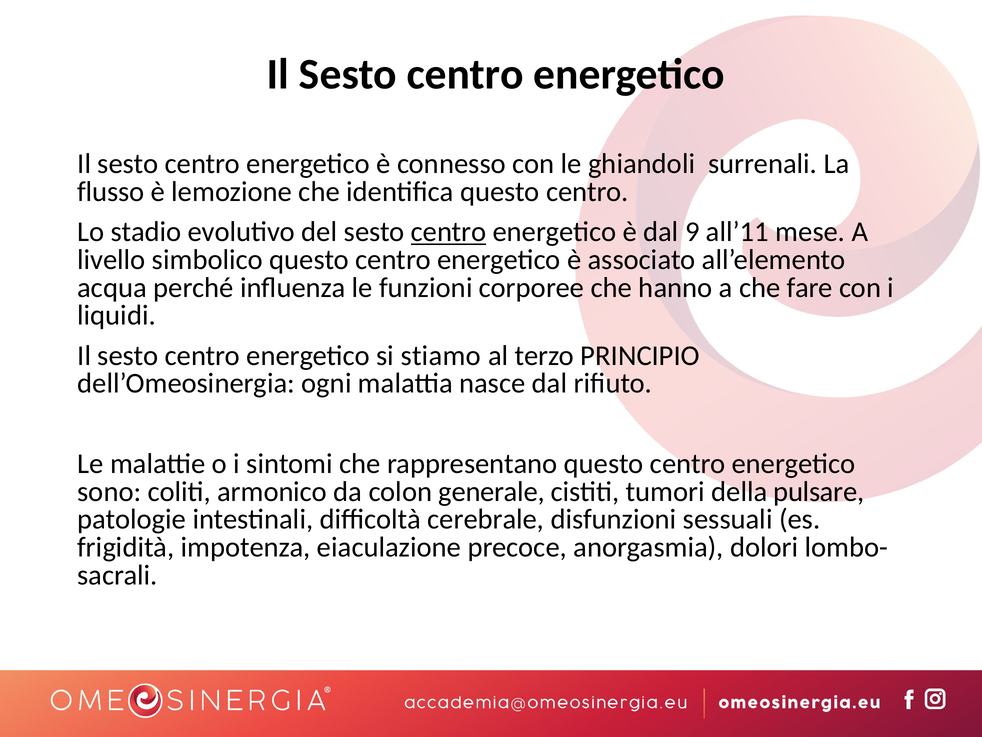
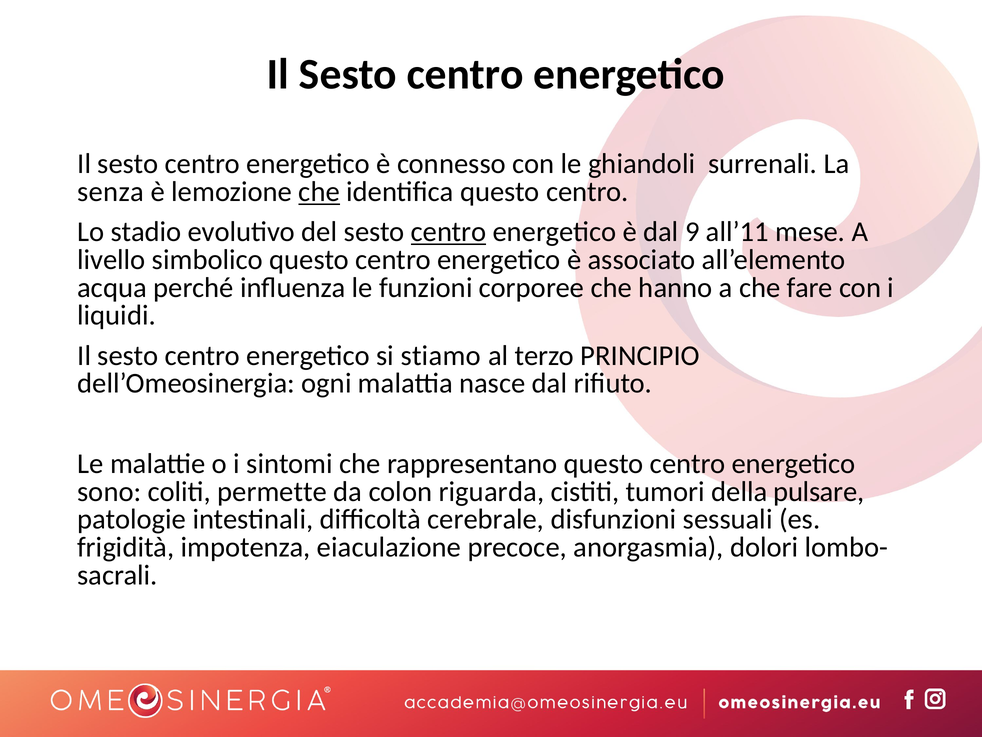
flusso: flusso -> senza
che at (319, 192) underline: none -> present
armonico: armonico -> permette
generale: generale -> riguarda
